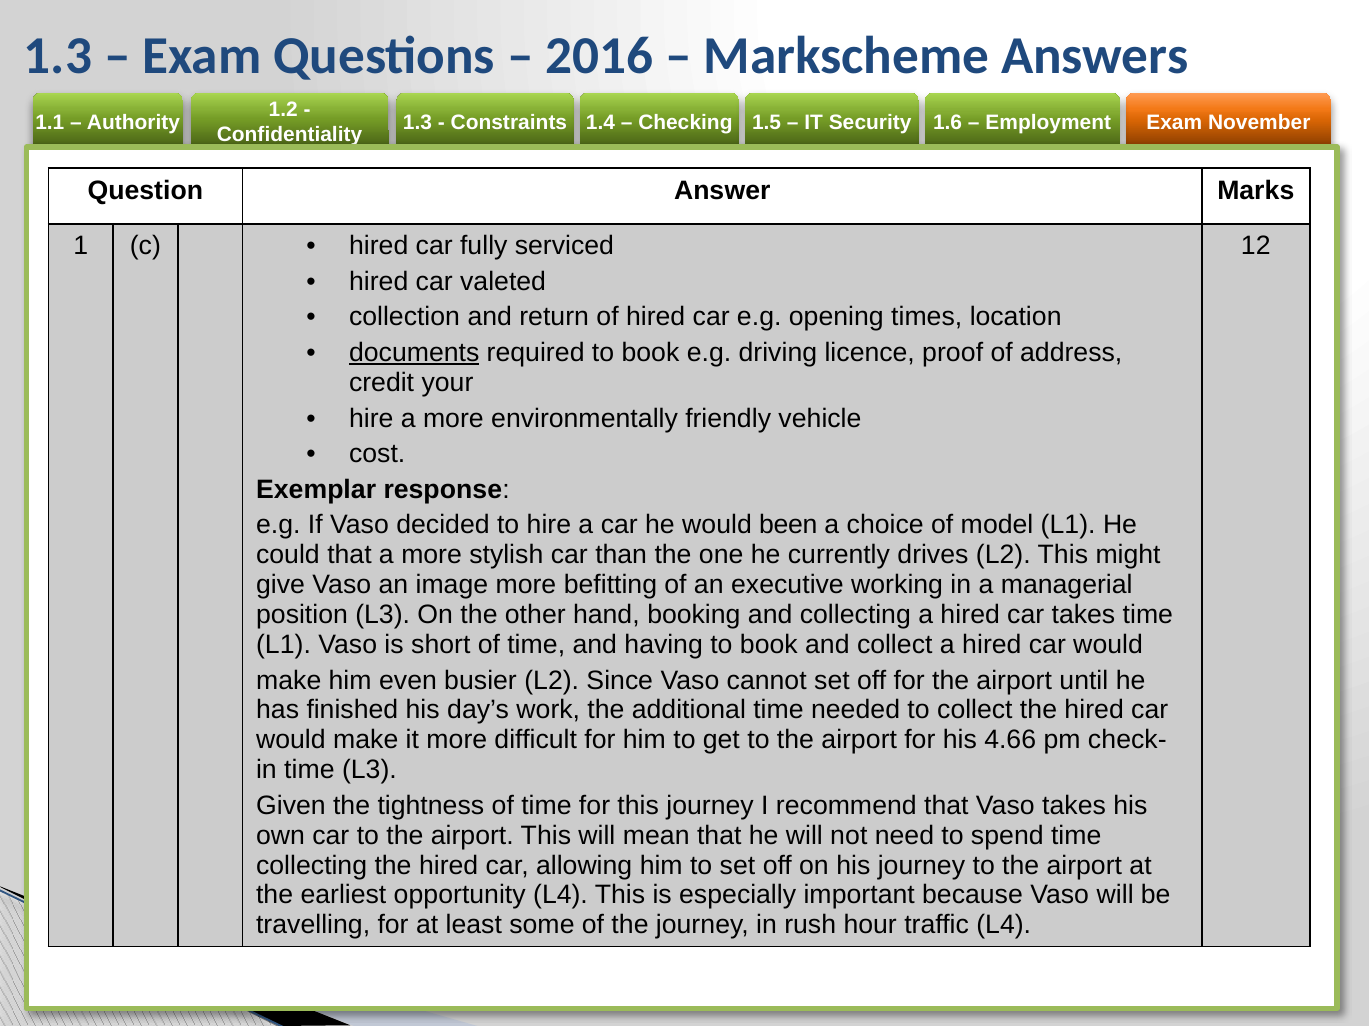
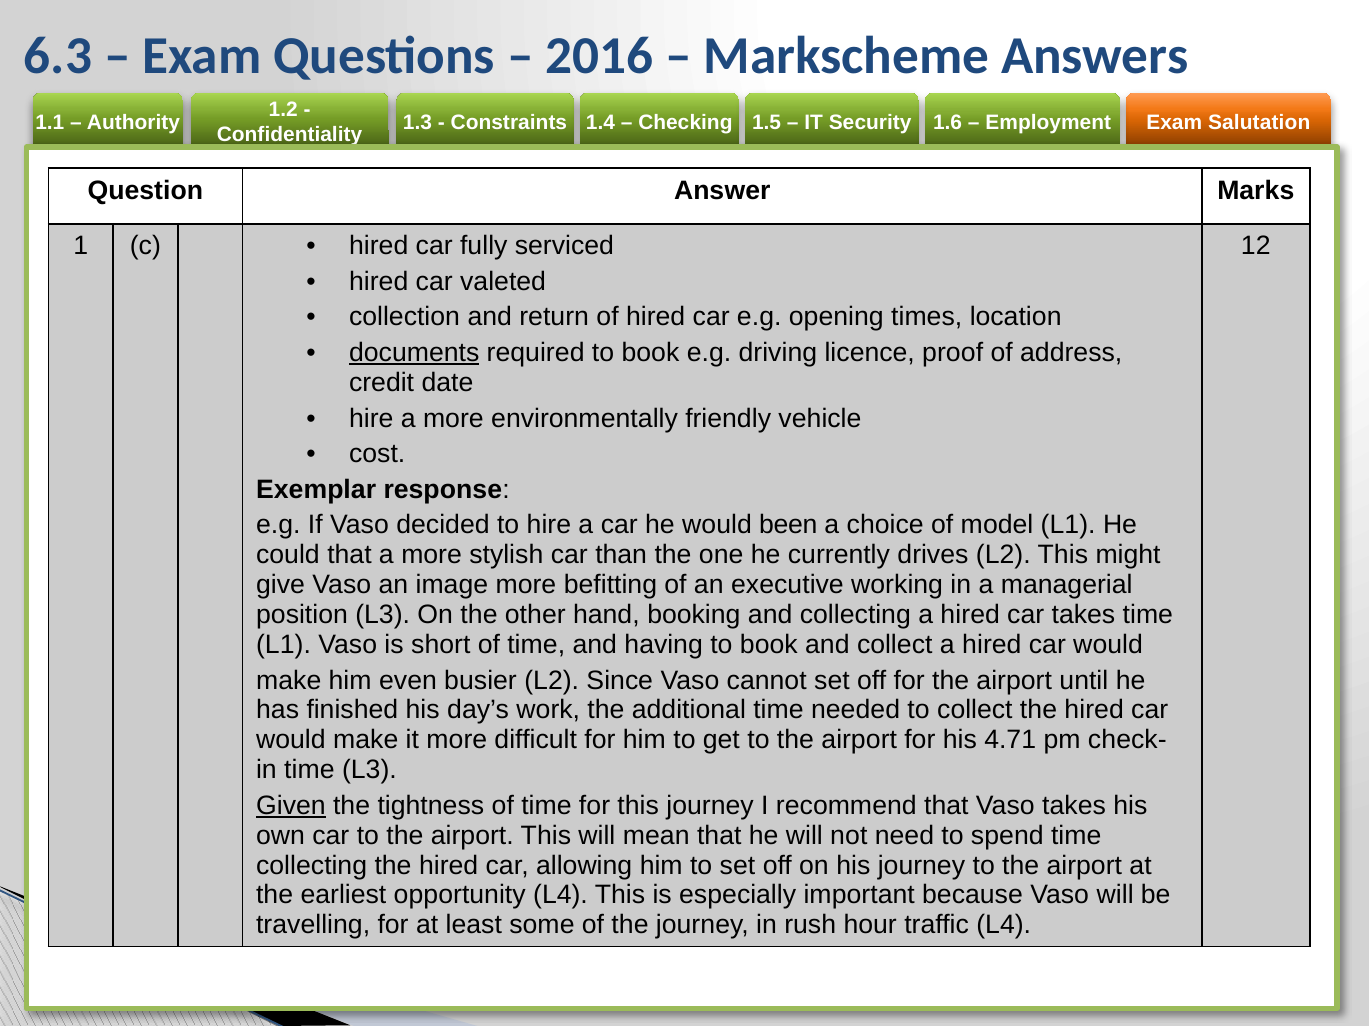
1.3 at (58, 56): 1.3 -> 6.3
November: November -> Salutation
your: your -> date
4.66: 4.66 -> 4.71
Given underline: none -> present
